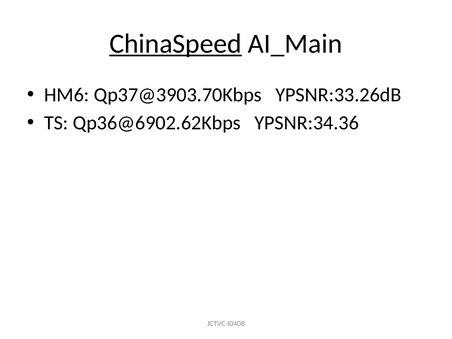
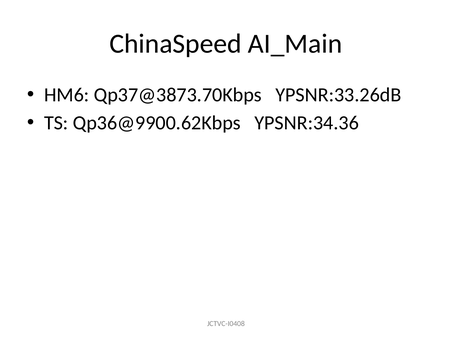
ChinaSpeed underline: present -> none
Qp37@3903.70Kbps: Qp37@3903.70Kbps -> Qp37@3873.70Kbps
Qp36@6902.62Kbps: Qp36@6902.62Kbps -> Qp36@9900.62Kbps
